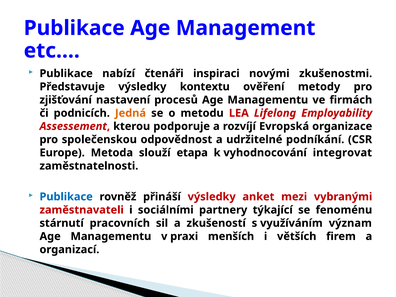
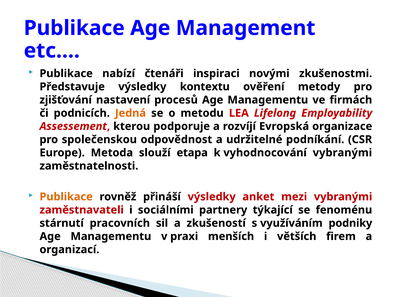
vyhodnocování integrovat: integrovat -> vybranými
Publikace at (66, 197) colour: blue -> orange
význam: význam -> podniky
